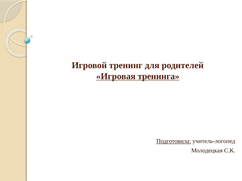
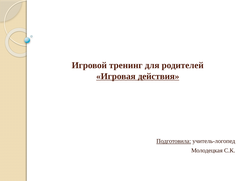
тренинга: тренинга -> действия
